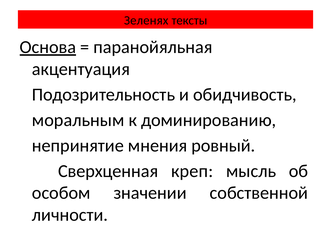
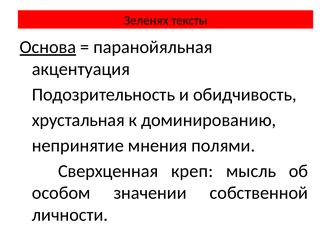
моральным: моральным -> хрустальная
ровный: ровный -> полями
